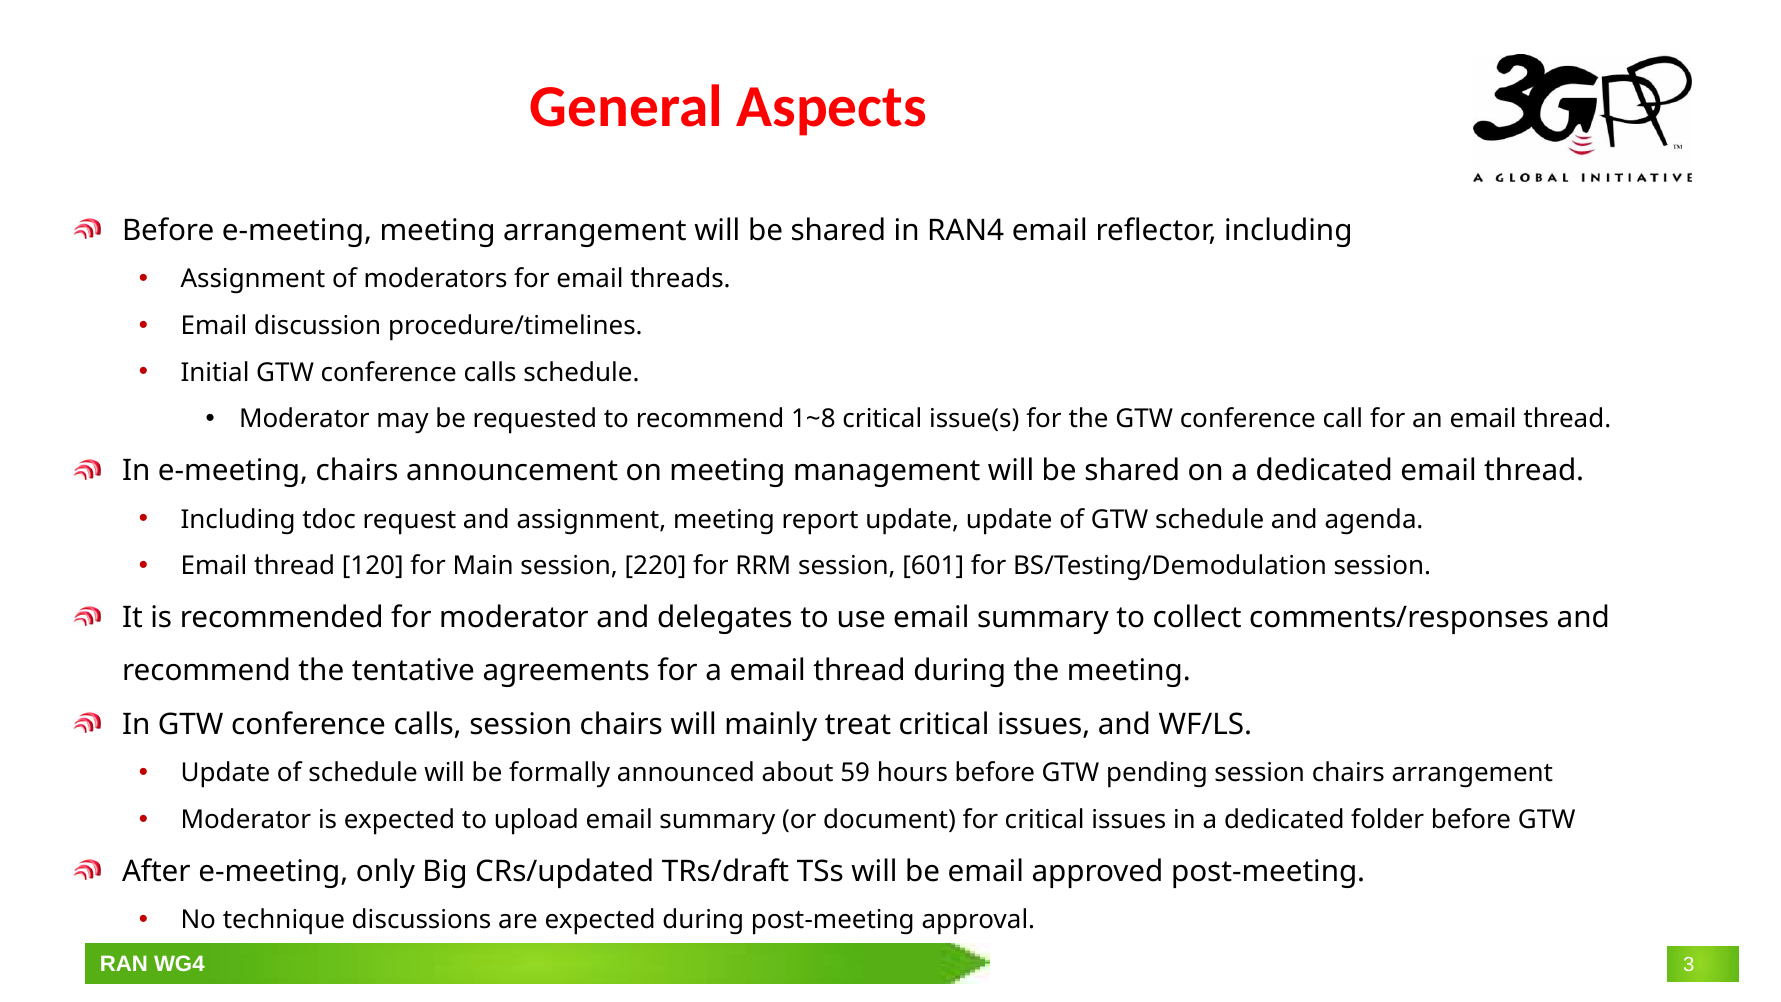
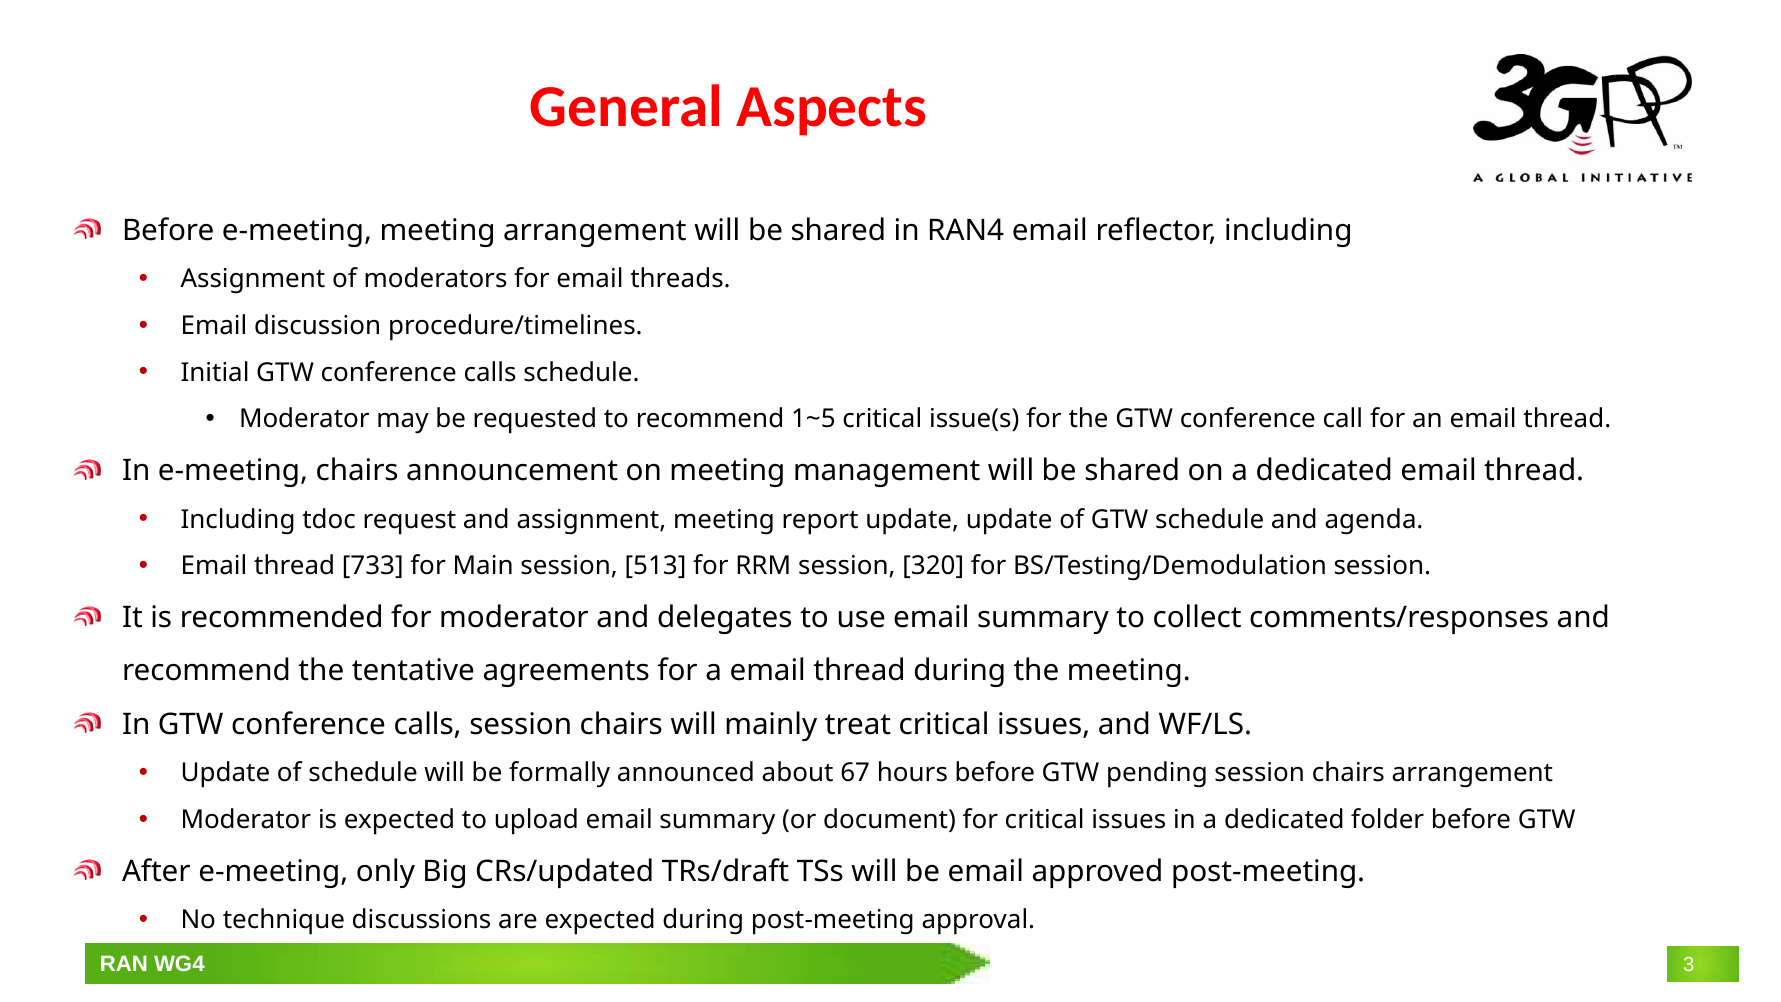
1~8: 1~8 -> 1~5
120: 120 -> 733
220: 220 -> 513
601: 601 -> 320
59: 59 -> 67
